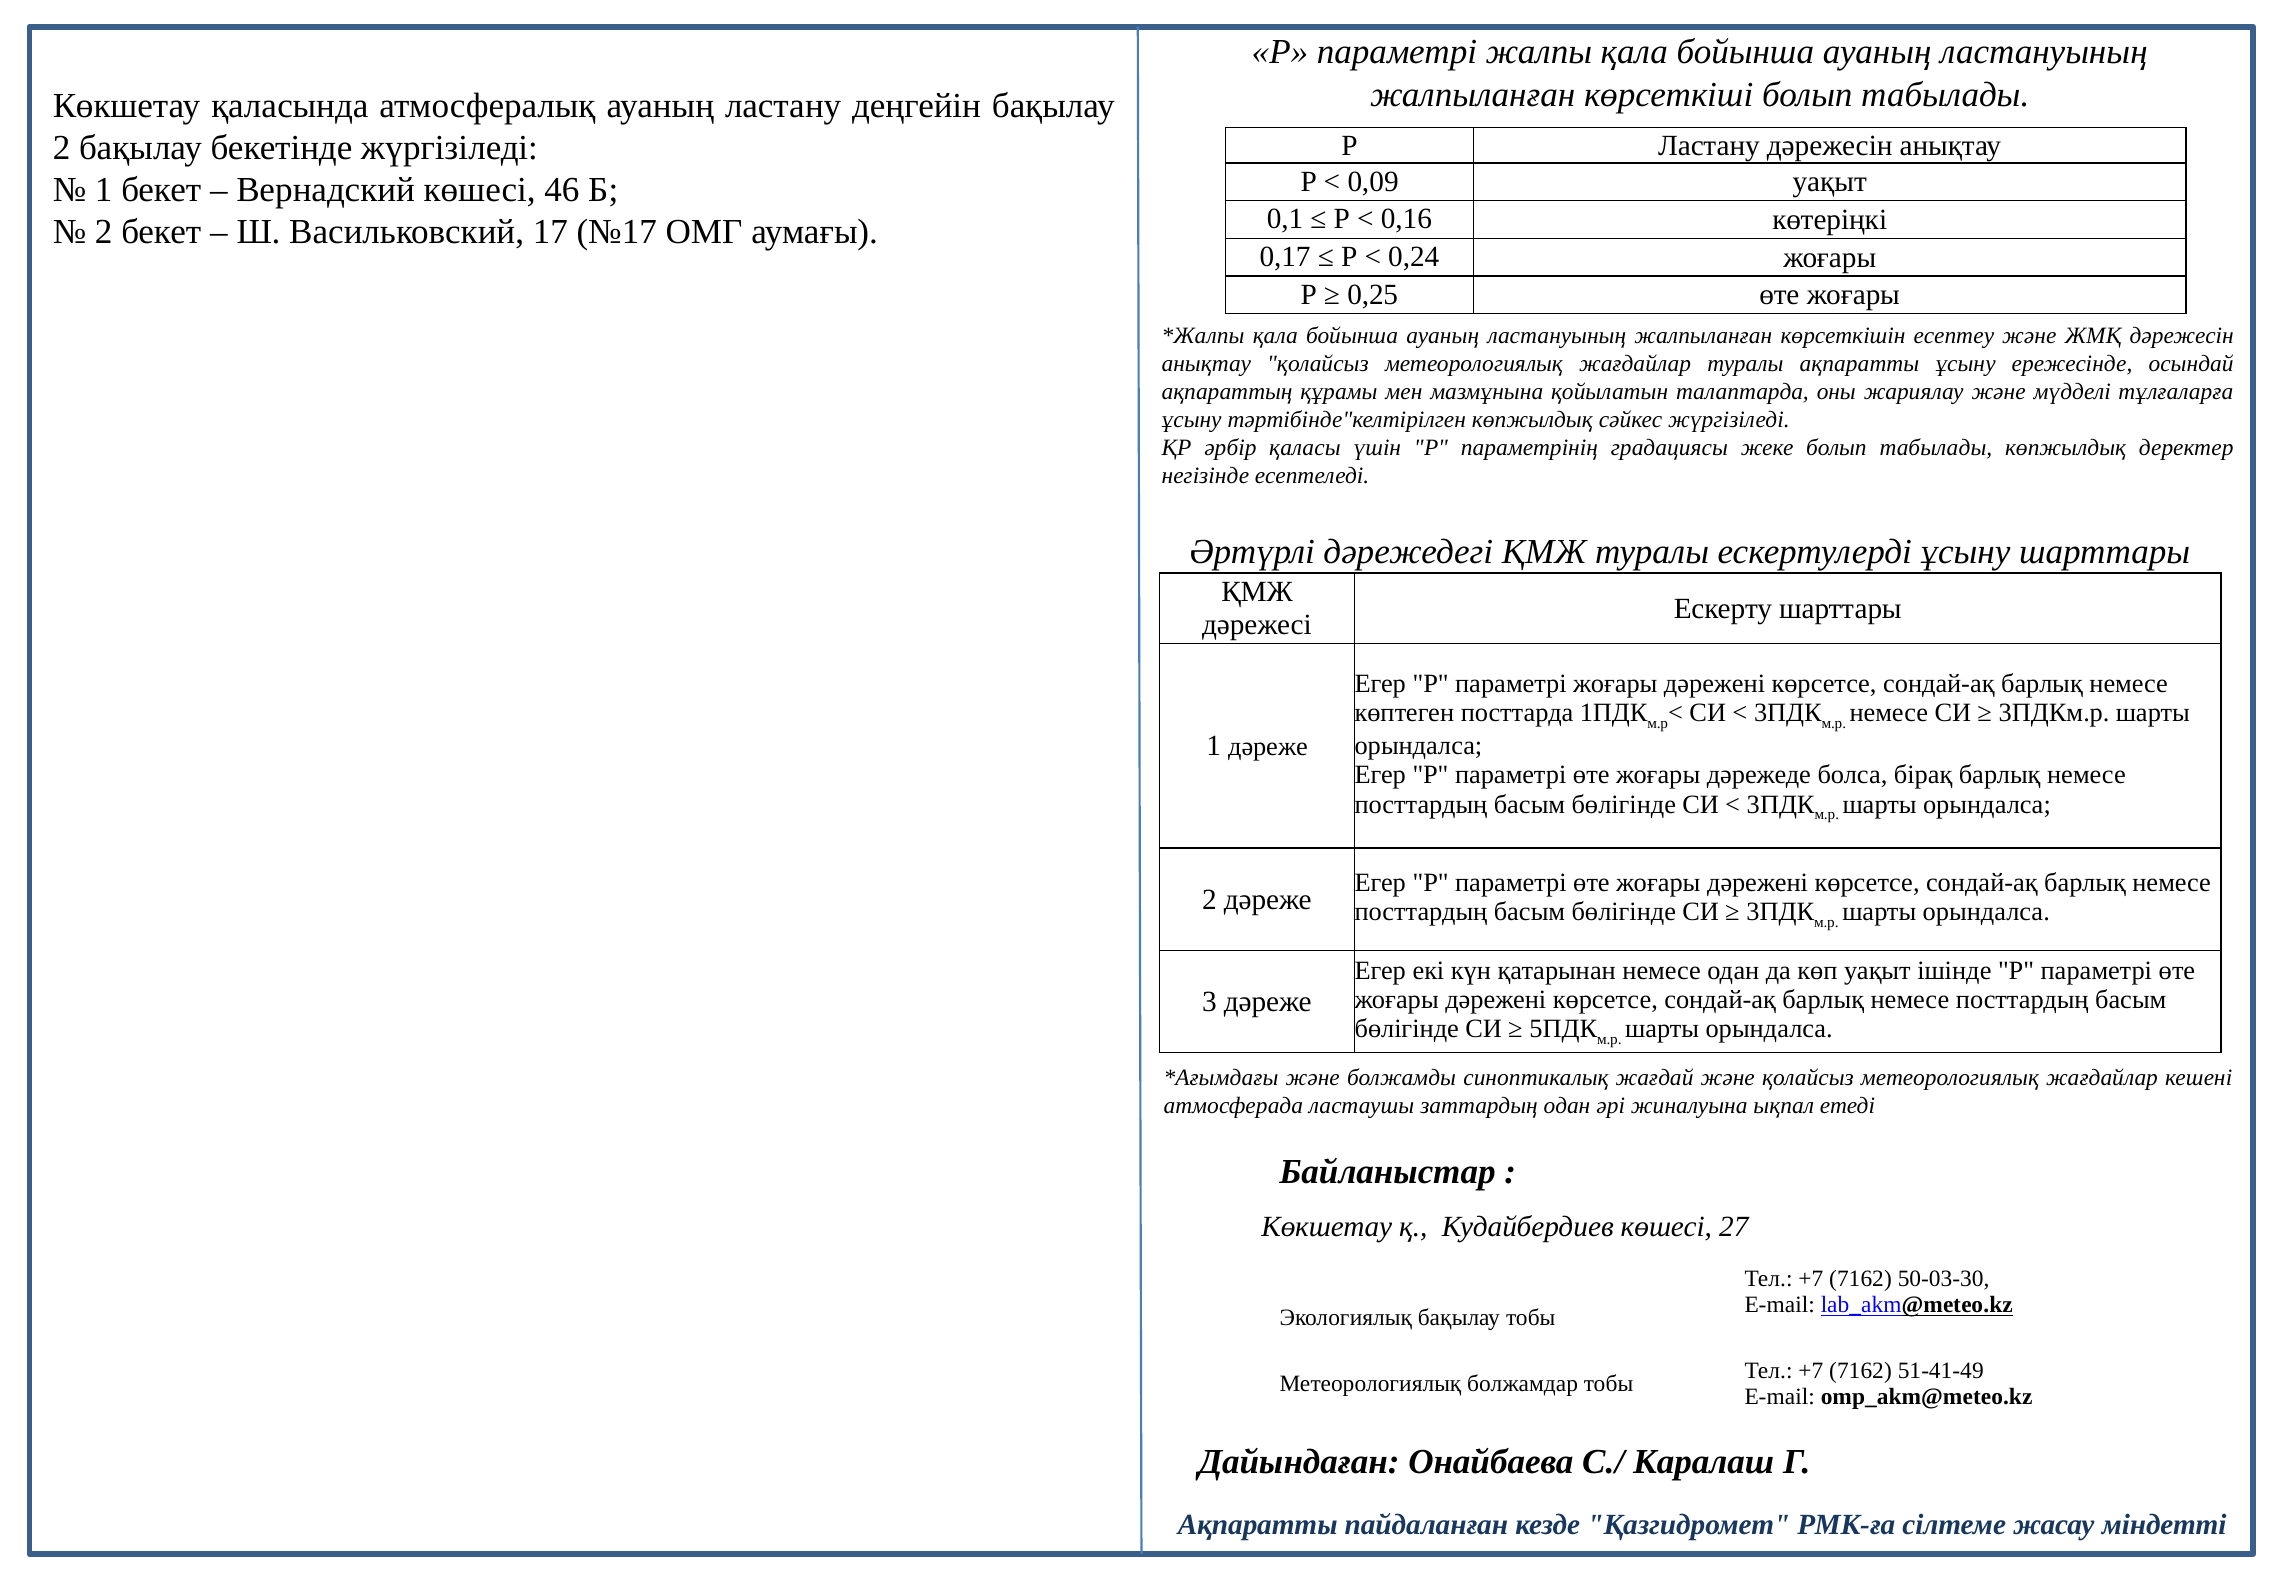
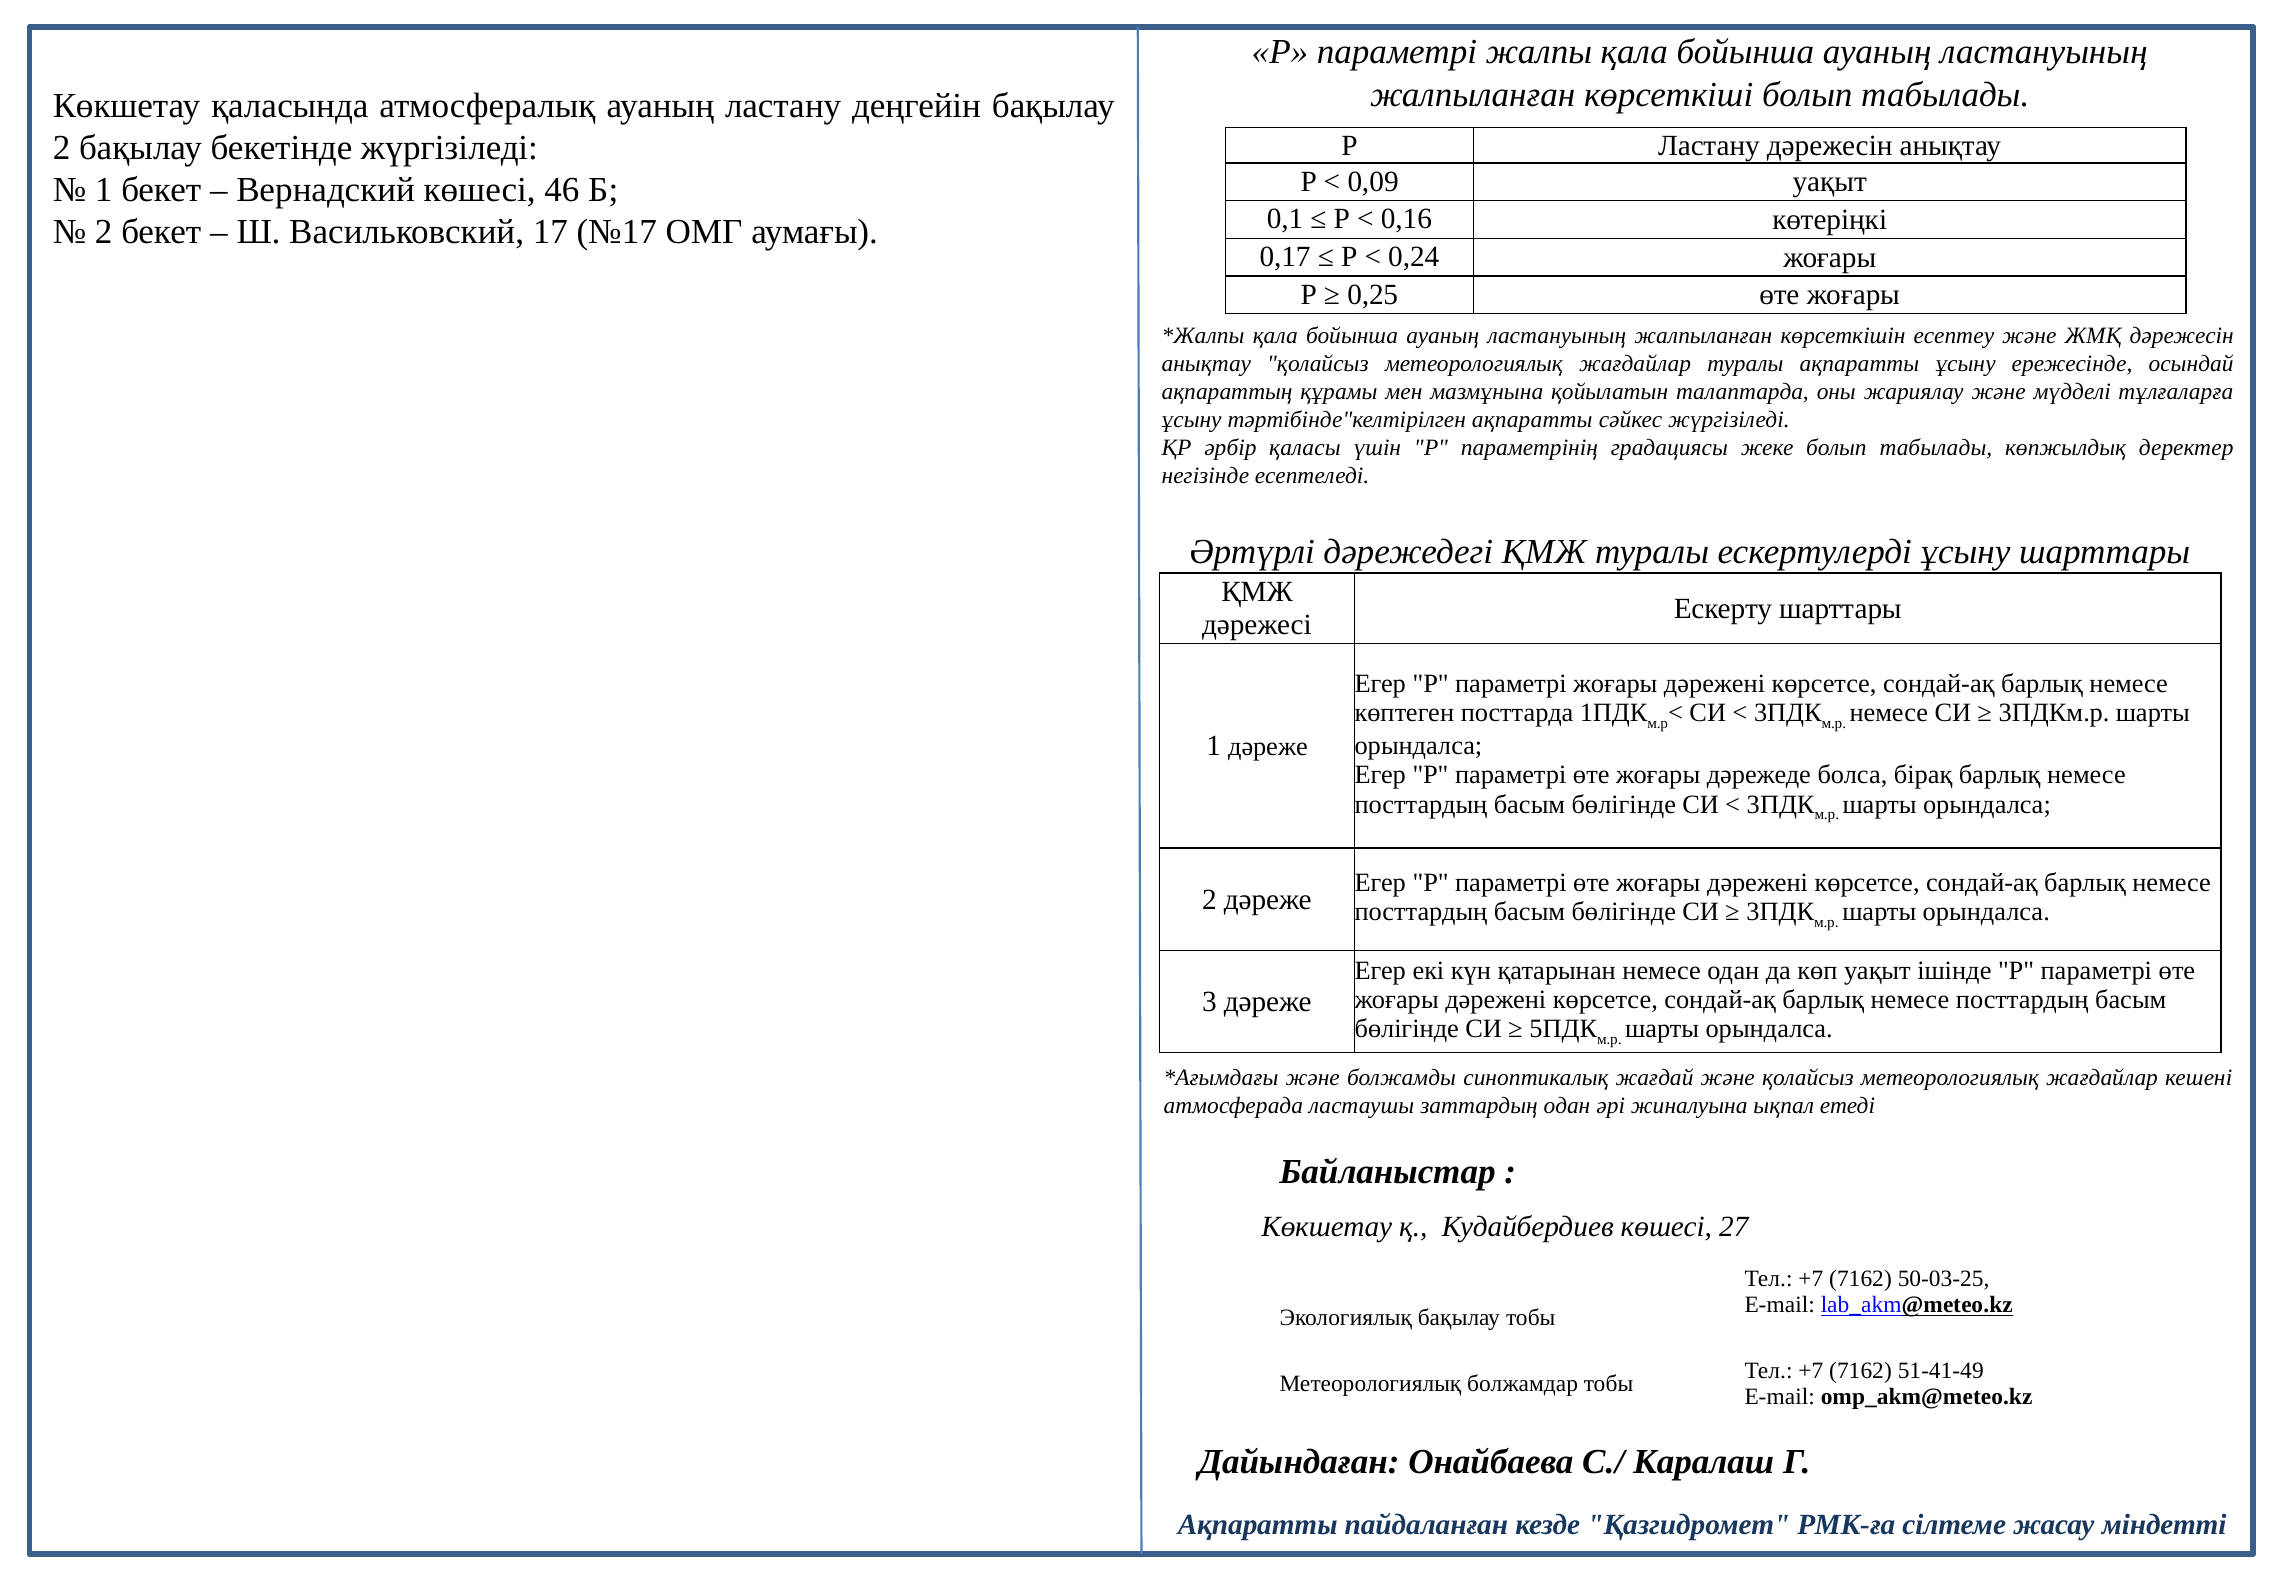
тәртібінде"келтірілген көпжылдық: көпжылдық -> ақпаратты
50-03-30: 50-03-30 -> 50-03-25
